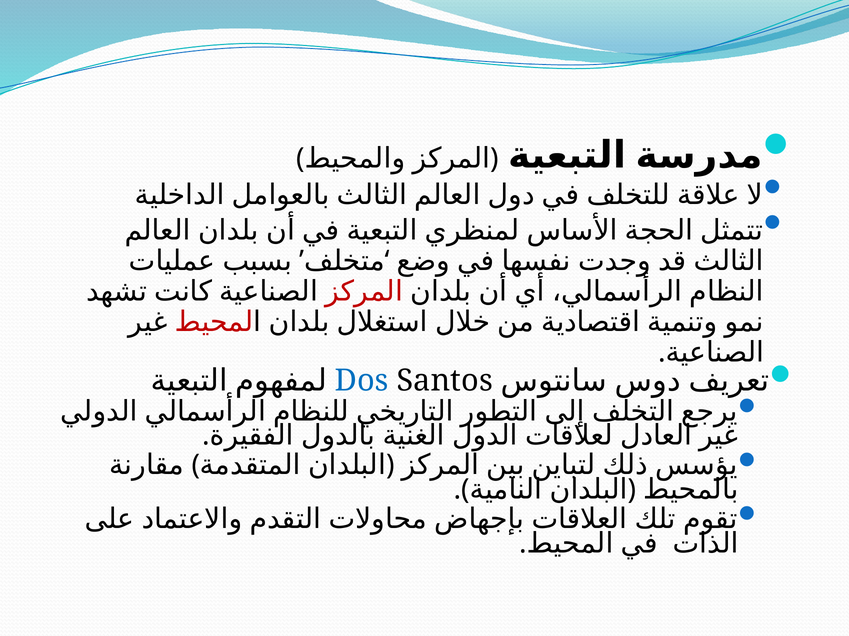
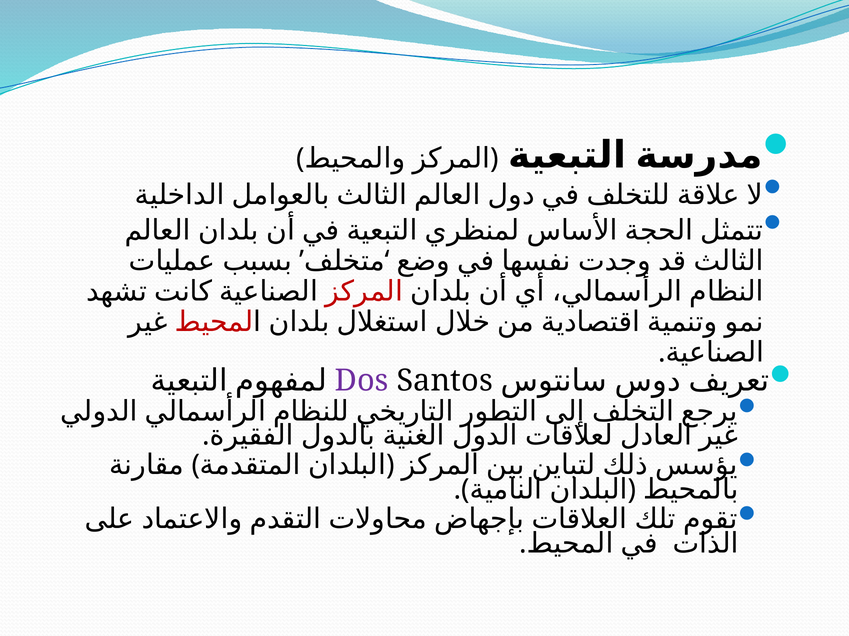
Dos colour: blue -> purple
